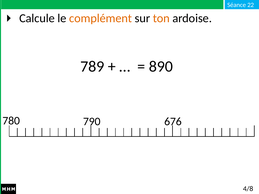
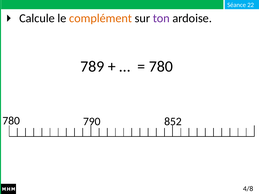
ton colour: orange -> purple
890 at (161, 67): 890 -> 780
676: 676 -> 852
